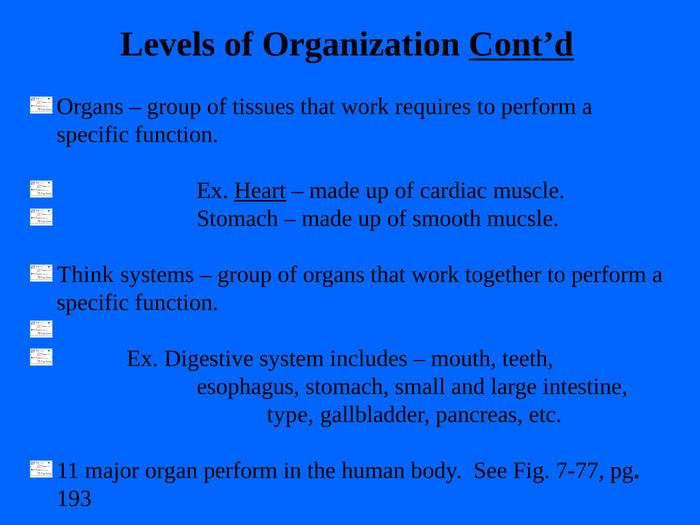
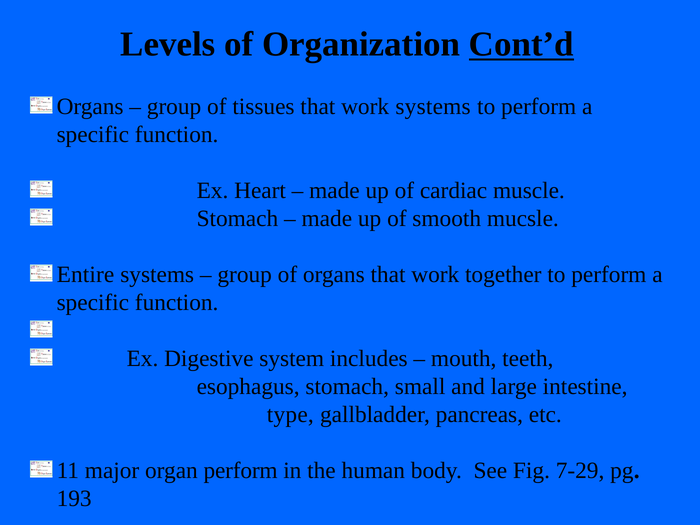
work requires: requires -> systems
Heart underline: present -> none
Think: Think -> Entire
7-77: 7-77 -> 7-29
